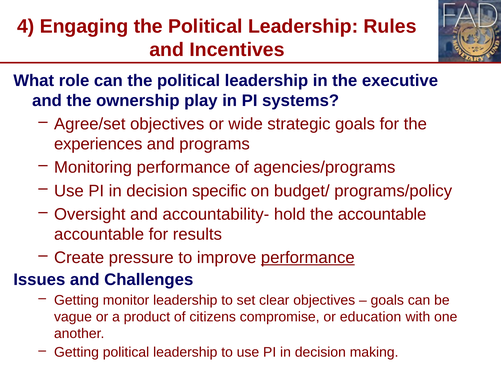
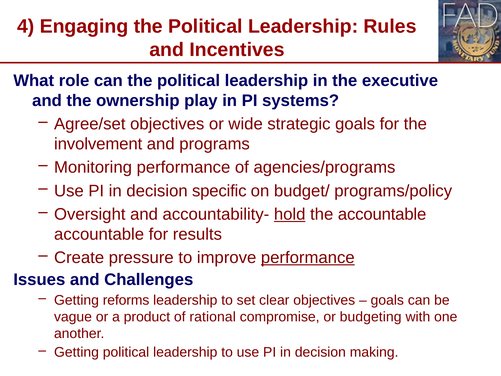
experiences: experiences -> involvement
hold underline: none -> present
monitor: monitor -> reforms
citizens: citizens -> rational
education: education -> budgeting
